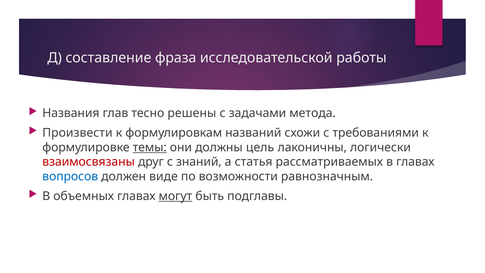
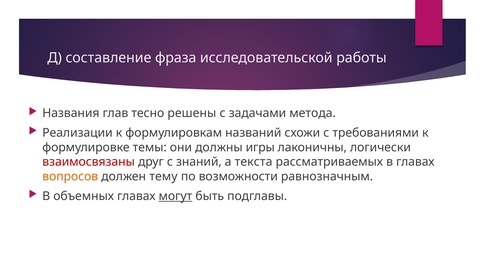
Произвести: Произвести -> Реализации
темы underline: present -> none
цель: цель -> игры
статья: статья -> текста
вопросов colour: blue -> orange
виде: виде -> тему
